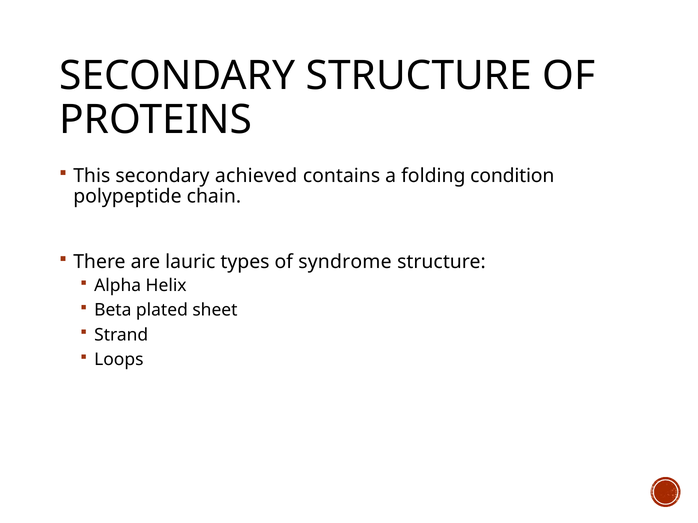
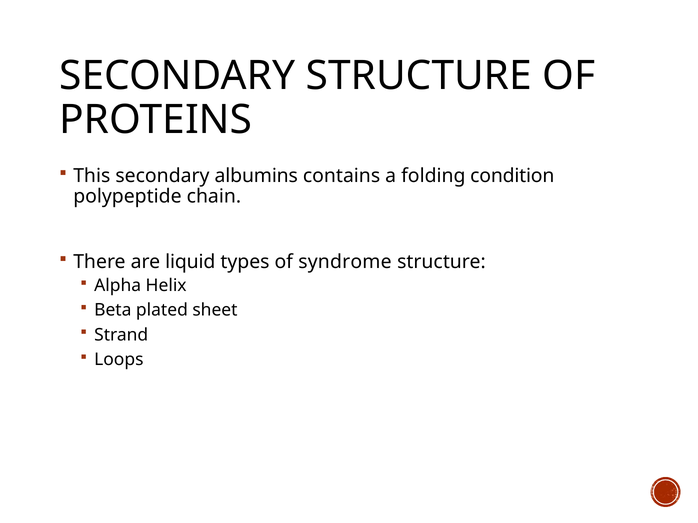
achieved: achieved -> albumins
lauric: lauric -> liquid
